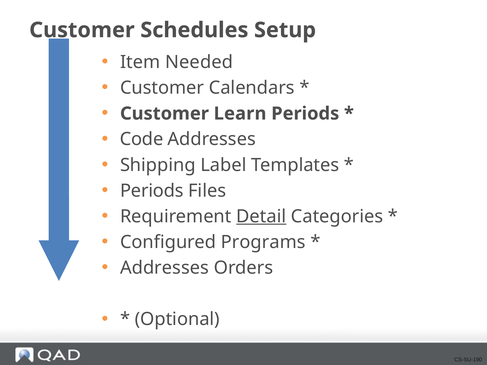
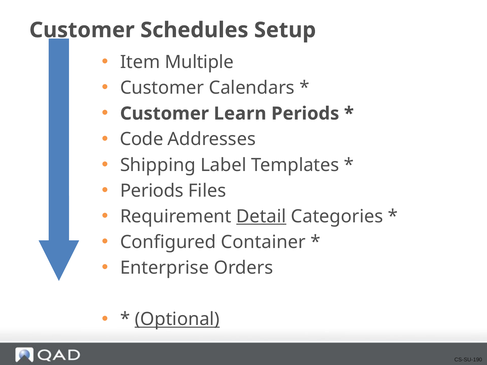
Needed: Needed -> Multiple
Programs: Programs -> Container
Addresses at (165, 268): Addresses -> Enterprise
Optional underline: none -> present
